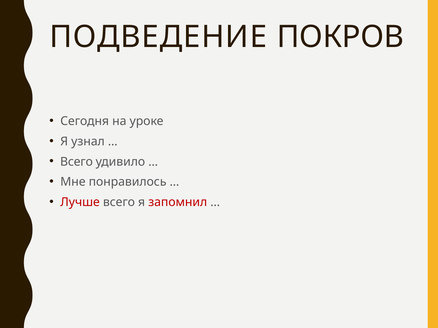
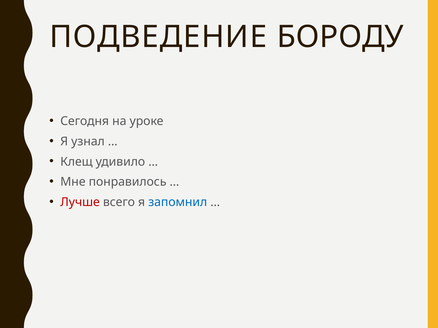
ПОКРОВ: ПОКРОВ -> БОРОДУ
Всего at (77, 162): Всего -> Клещ
запомнил colour: red -> blue
